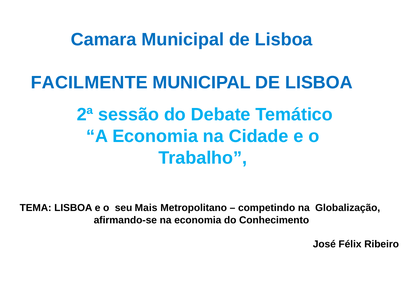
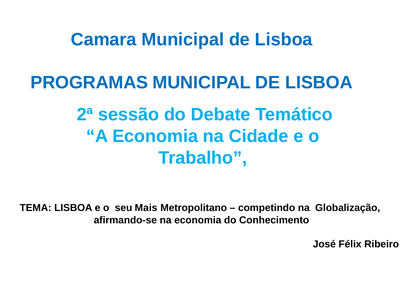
FACILMENTE: FACILMENTE -> PROGRAMAS
